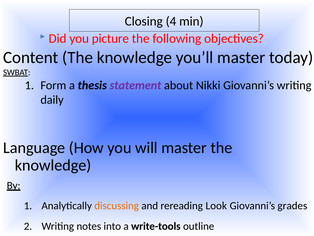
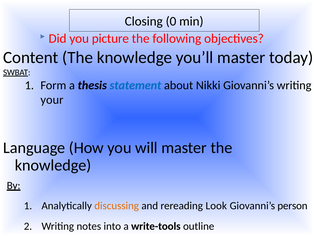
4: 4 -> 0
statement colour: purple -> blue
daily: daily -> your
grades: grades -> person
